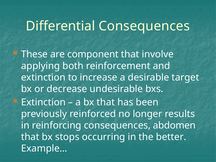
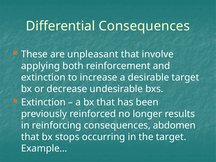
component: component -> unpleasant
the better: better -> target
